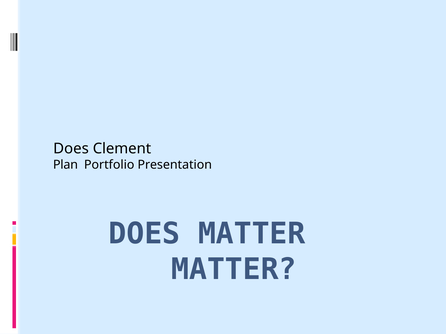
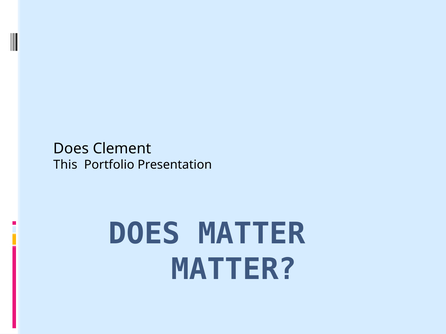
Plan: Plan -> This
